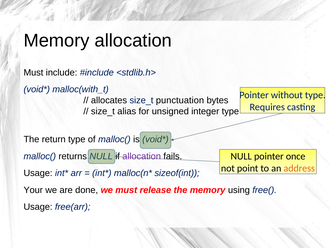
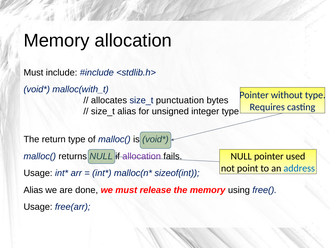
once: once -> used
address colour: orange -> blue
Your at (33, 190): Your -> Alias
